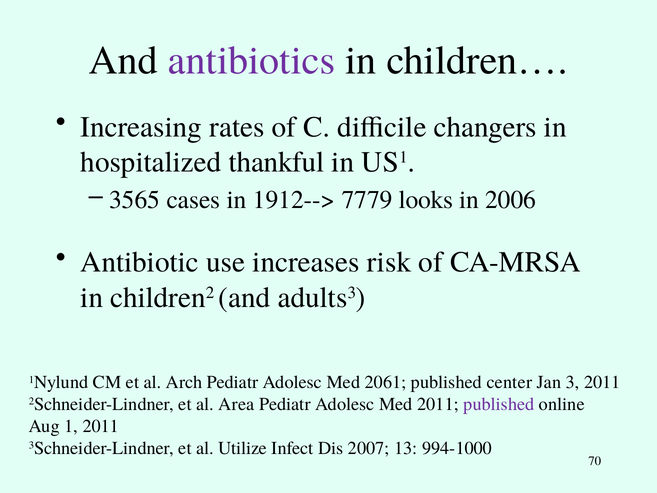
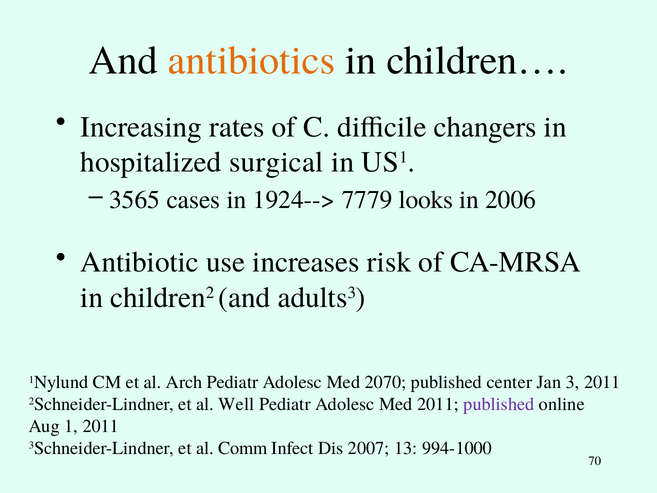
antibiotics colour: purple -> orange
thankful: thankful -> surgical
1912-->: 1912--> -> 1924-->
2061: 2061 -> 2070
Area: Area -> Well
Utilize: Utilize -> Comm
